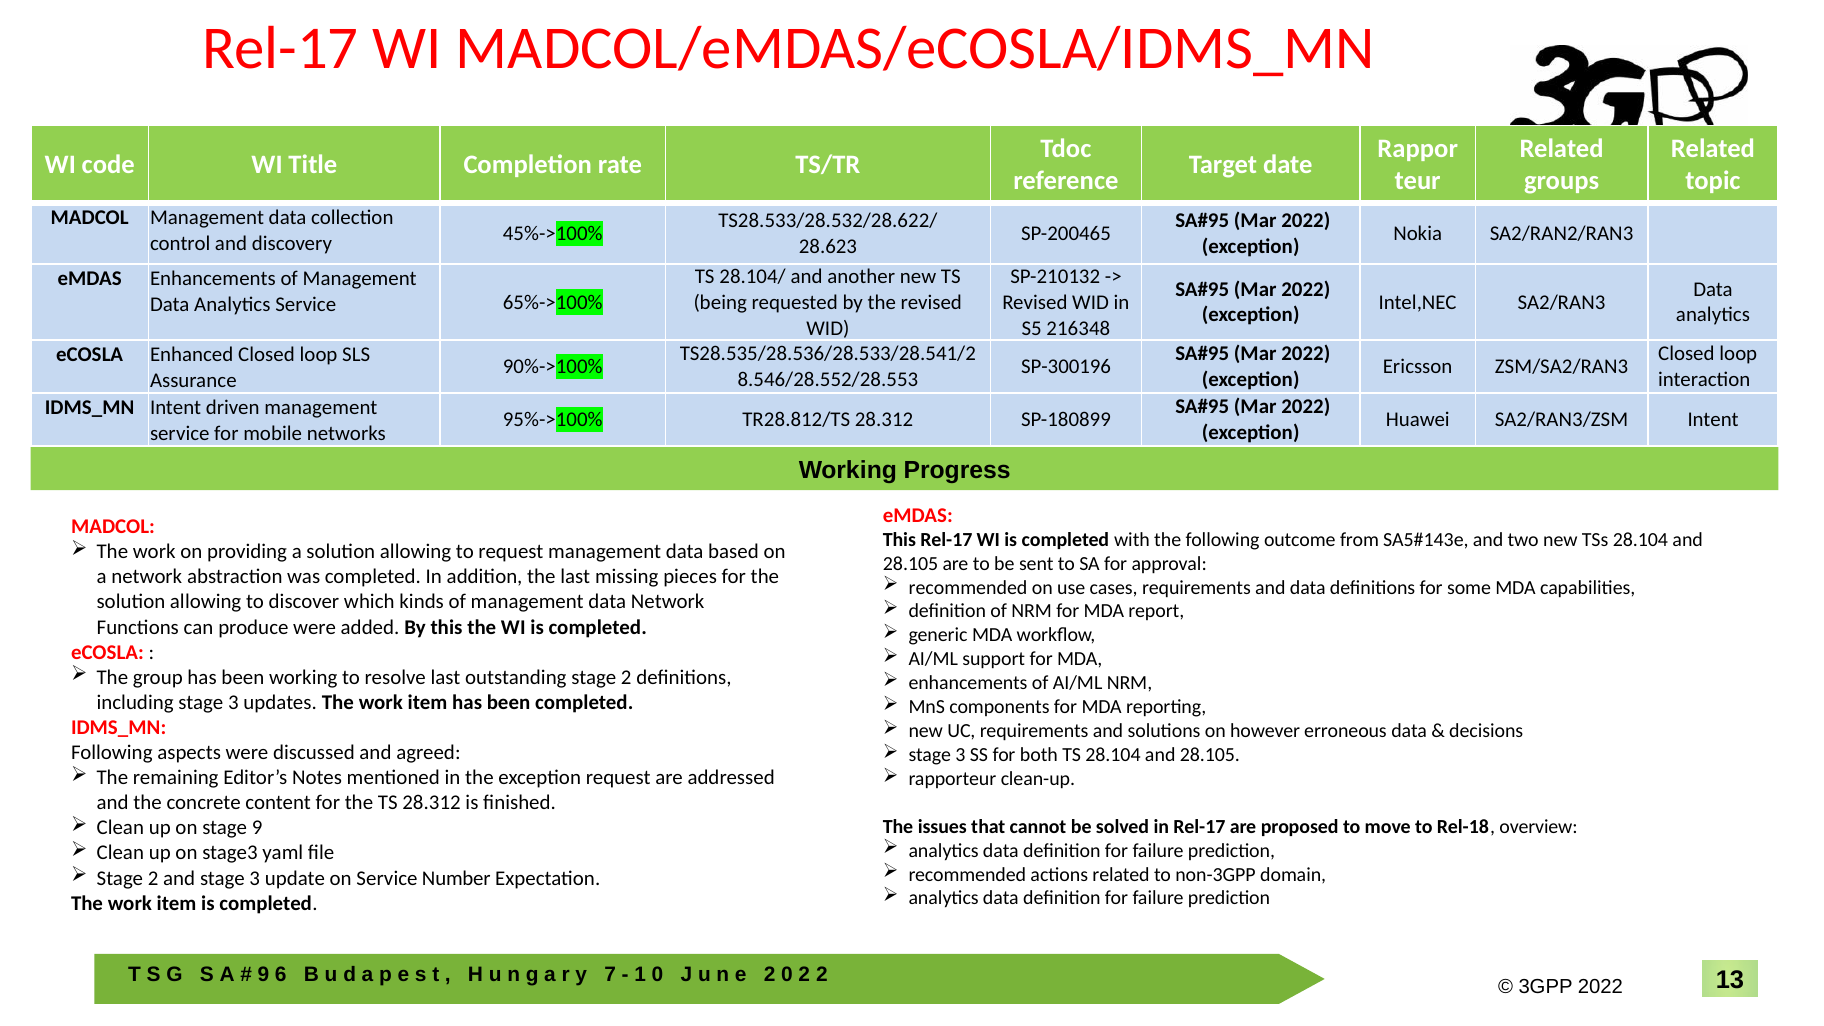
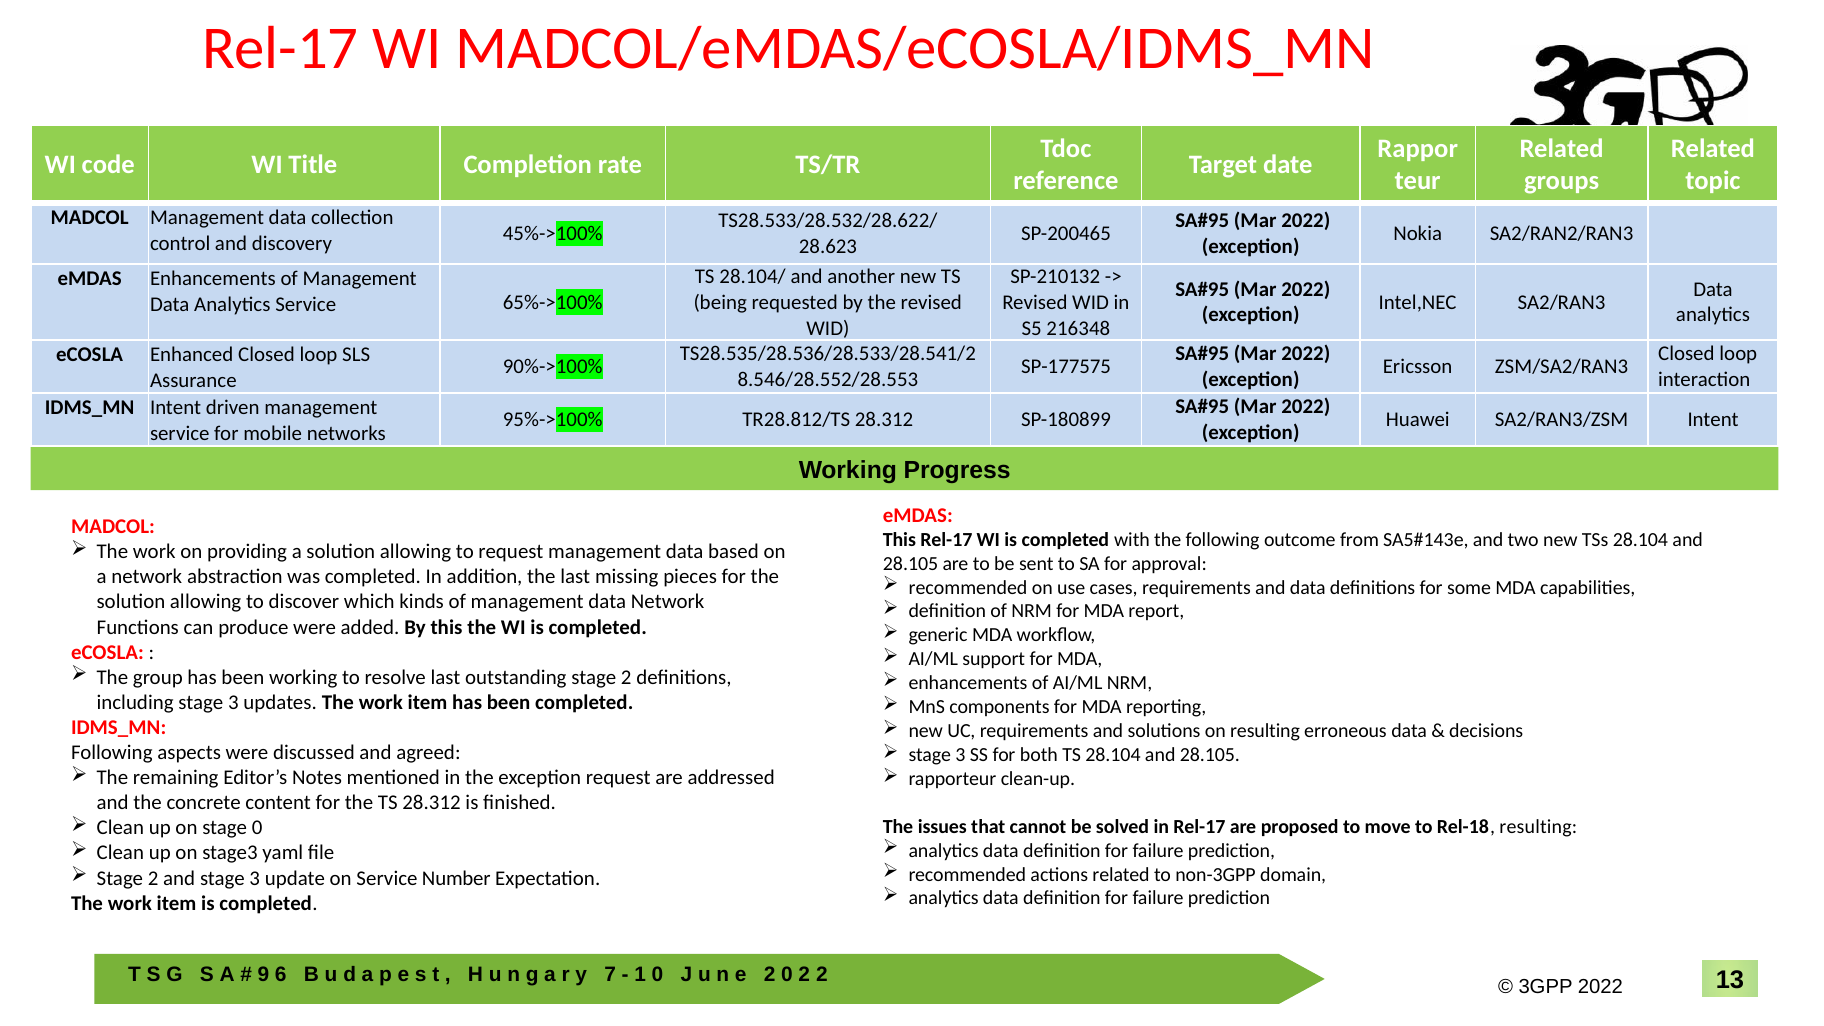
SP-300196: SP-300196 -> SP-177575
on however: however -> resulting
stage 9: 9 -> 0
Rel-18 overview: overview -> resulting
